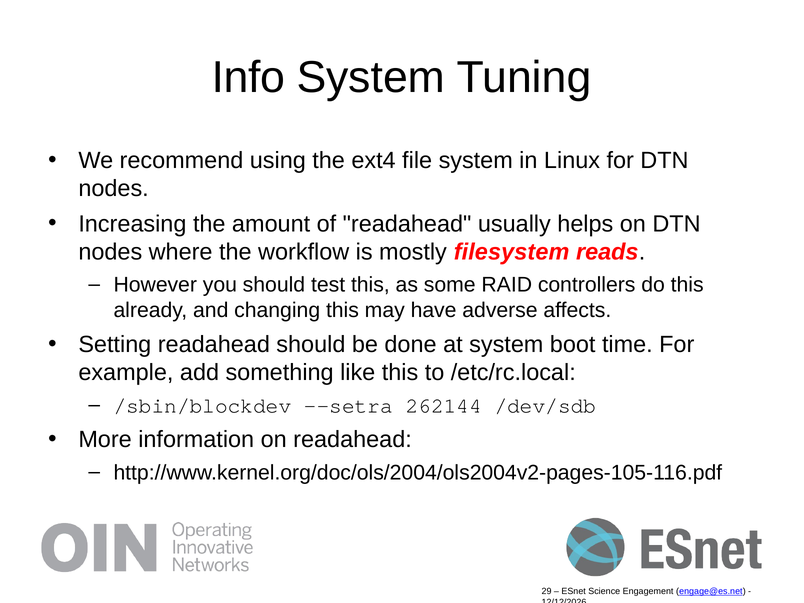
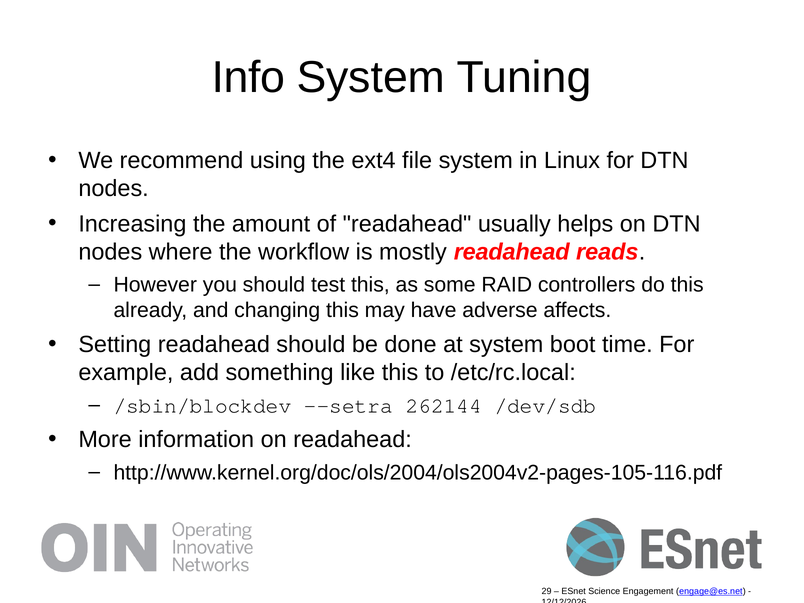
mostly filesystem: filesystem -> readahead
